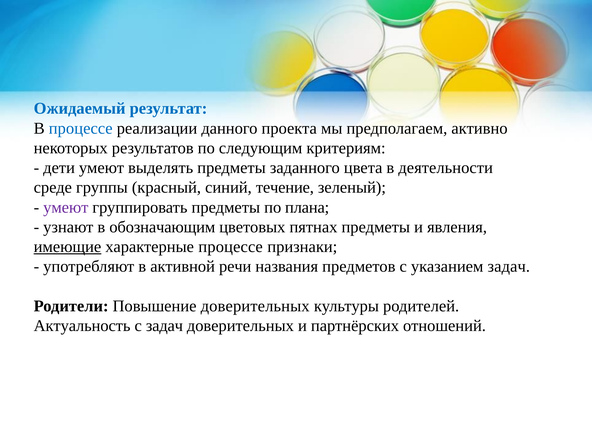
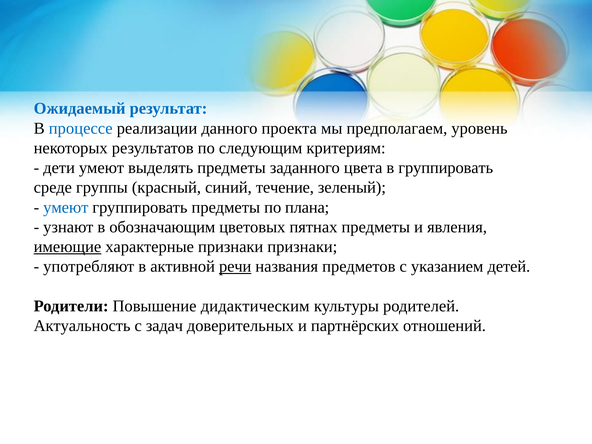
активно: активно -> уровень
в деятельности: деятельности -> группировать
умеют at (66, 207) colour: purple -> blue
характерные процессе: процессе -> признаки
речи underline: none -> present
указанием задач: задач -> детей
Повышение доверительных: доверительных -> дидактическим
